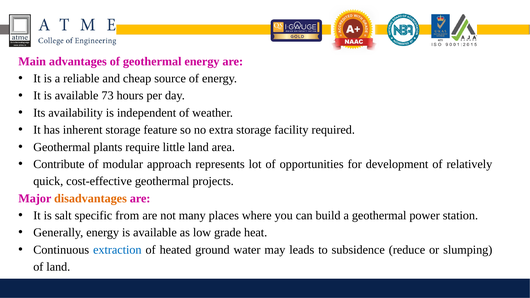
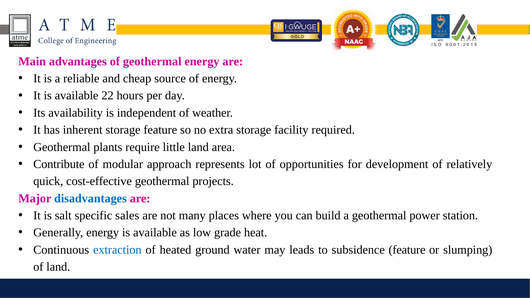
73: 73 -> 22
disadvantages colour: orange -> blue
from: from -> sales
subsidence reduce: reduce -> feature
